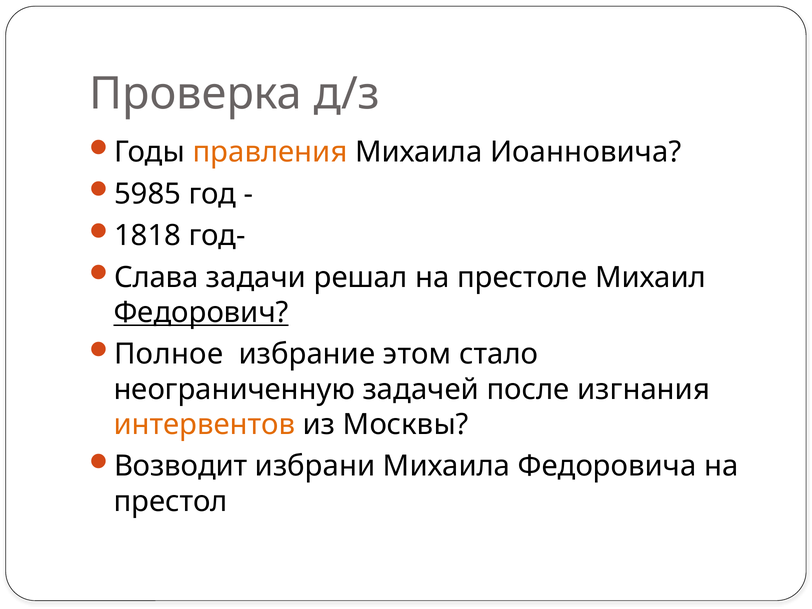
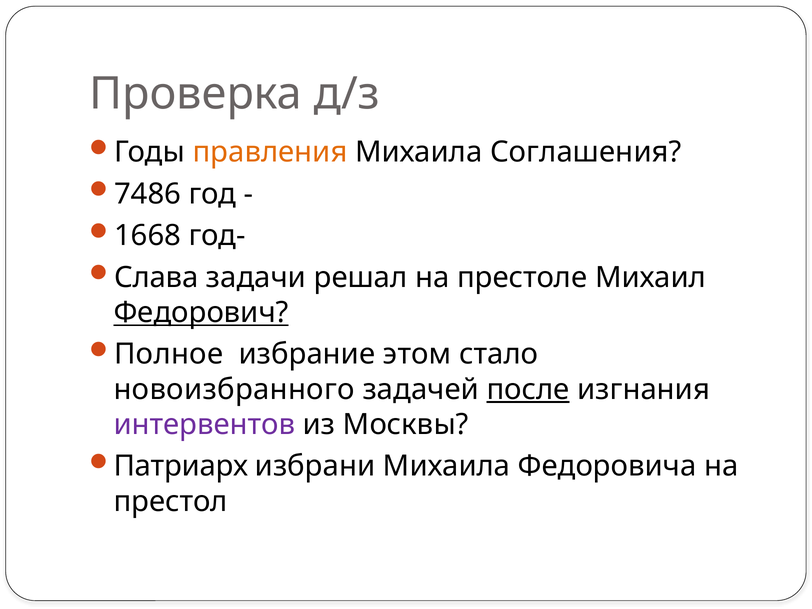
Иоанновича: Иоанновича -> Соглашения
5985: 5985 -> 7486
1818: 1818 -> 1668
неограниченную: неограниченную -> новоизбранного
после underline: none -> present
интервентов colour: orange -> purple
Возводит: Возводит -> Патриарх
